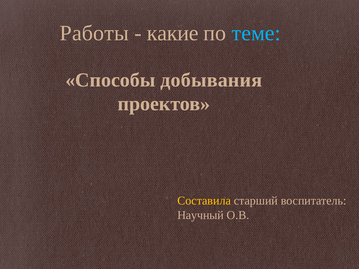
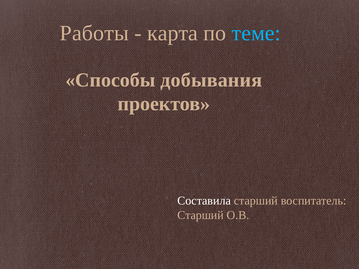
какие: какие -> карта
Составила colour: yellow -> white
Научный at (201, 215): Научный -> Старший
